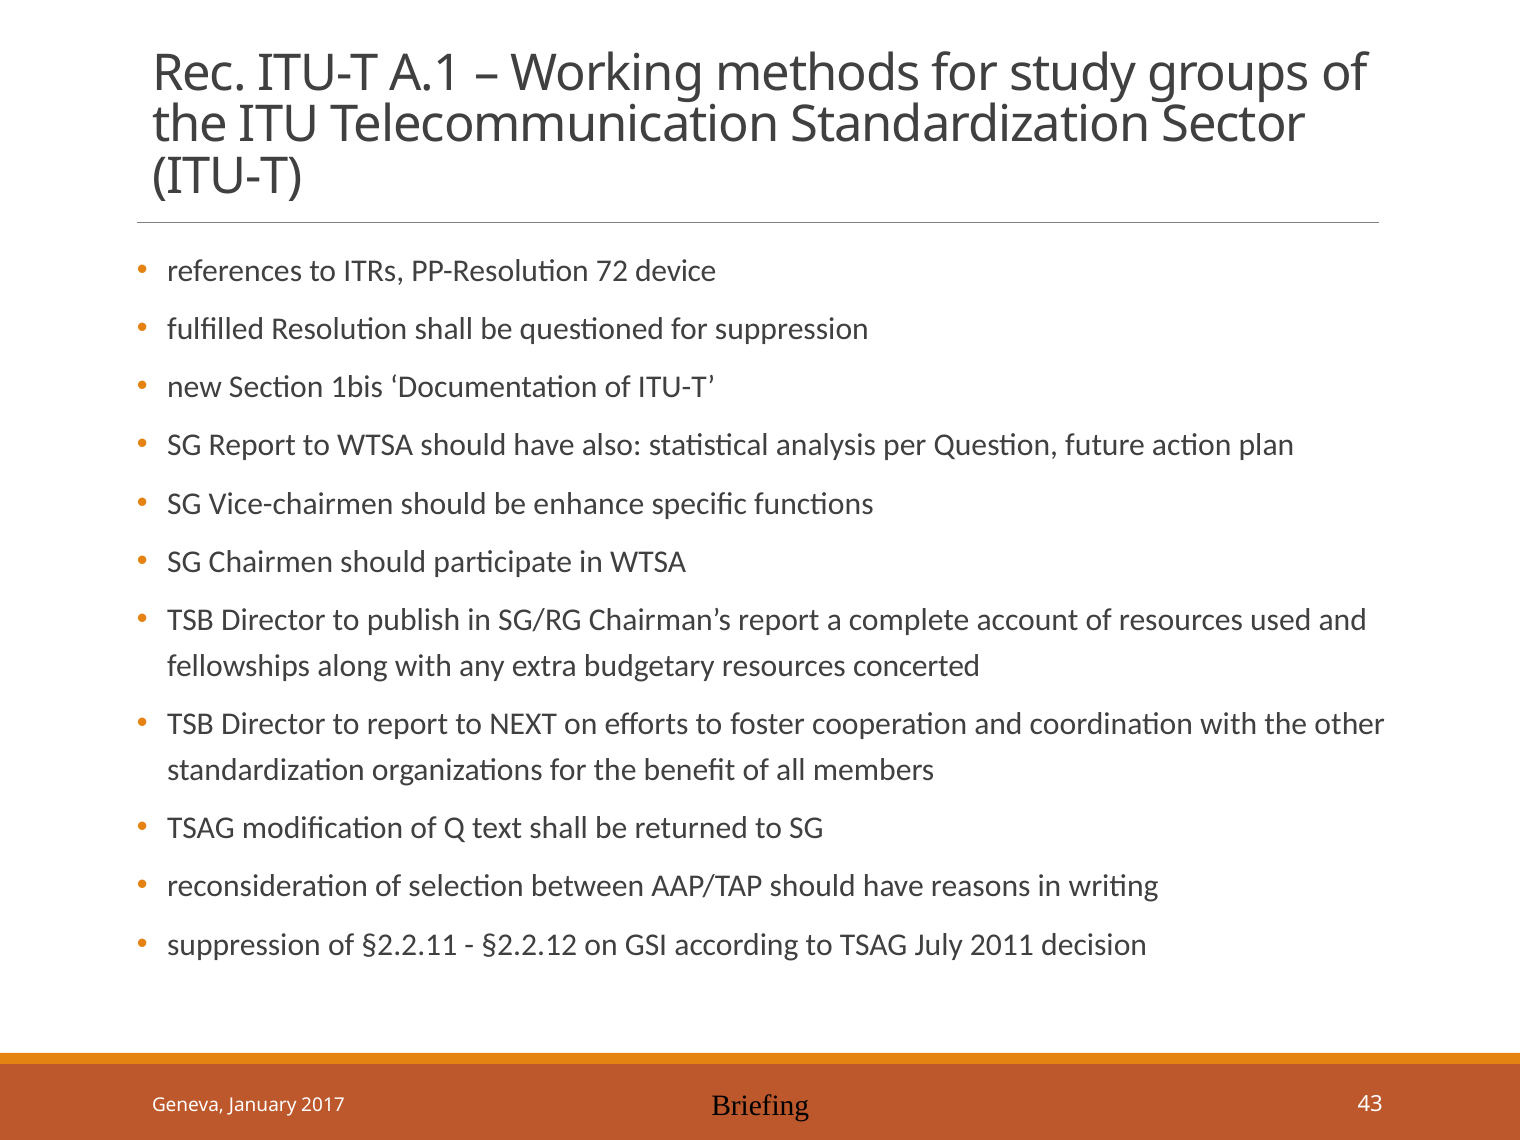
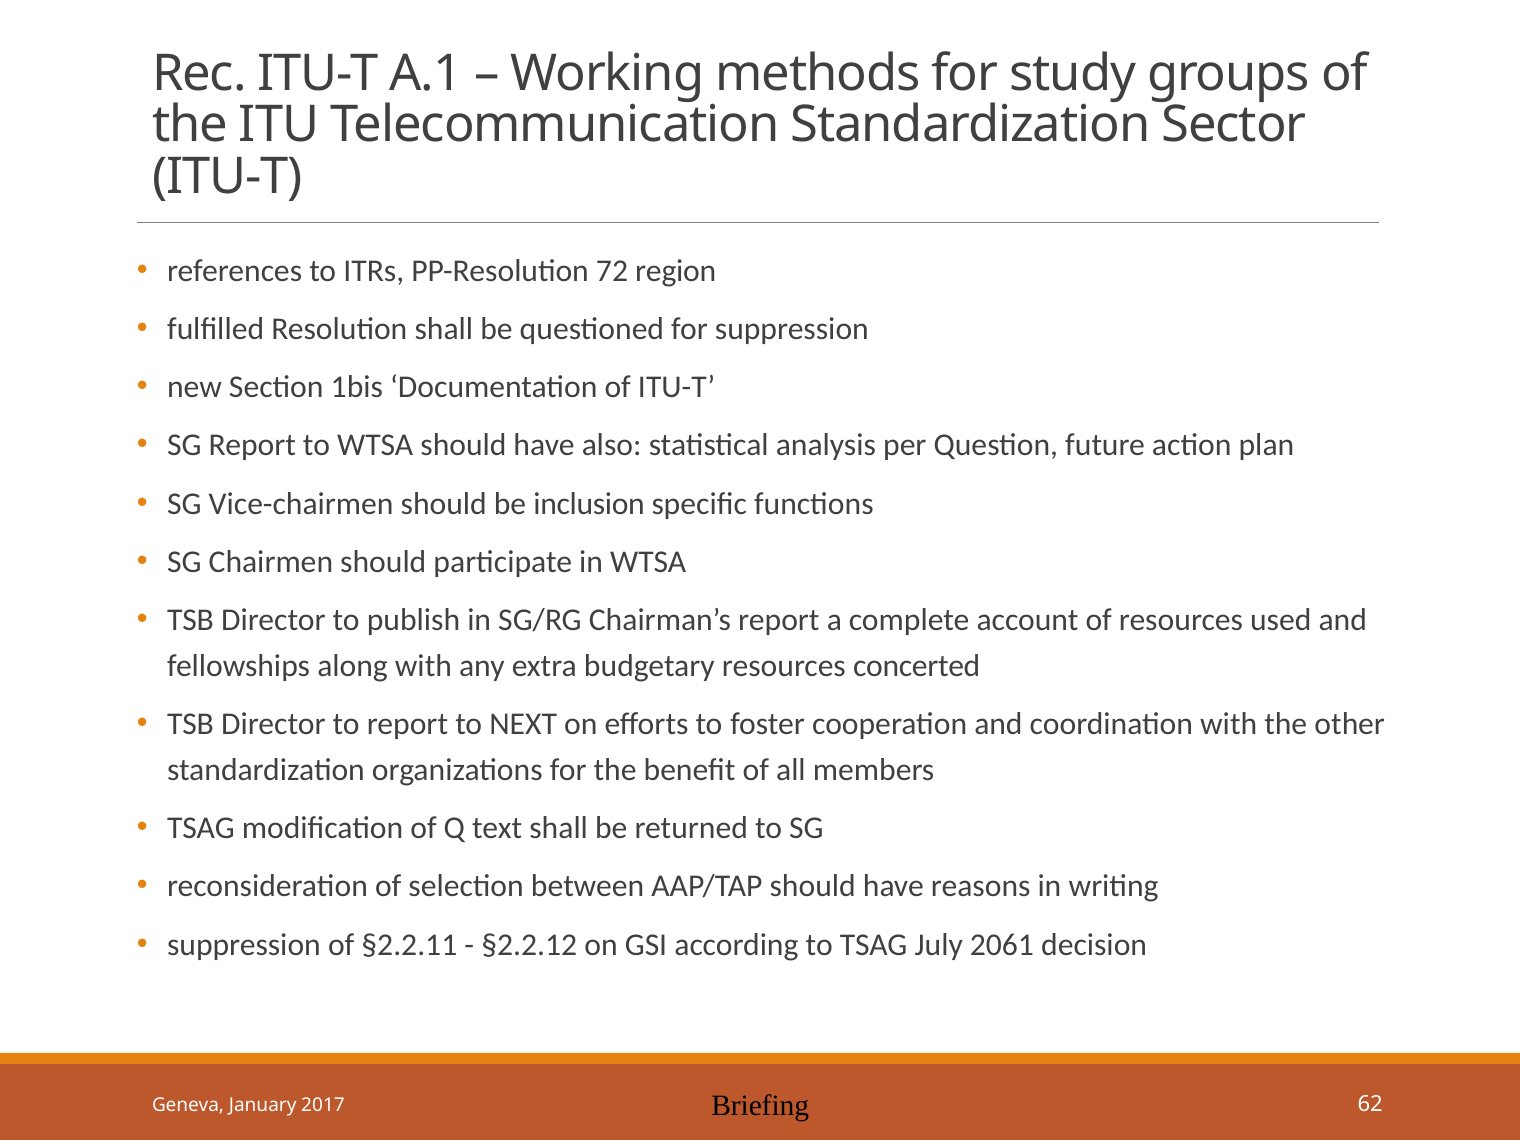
device: device -> region
enhance: enhance -> inclusion
2011: 2011 -> 2061
43: 43 -> 62
